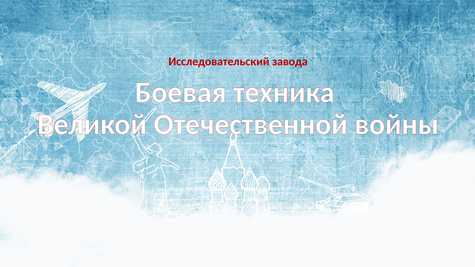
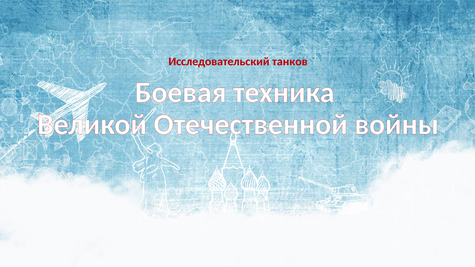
завода: завода -> танков
